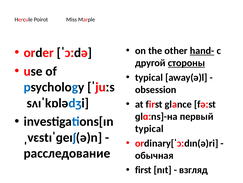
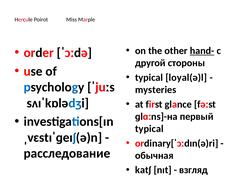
стороны underline: present -> none
away(ə)l: away(ə)l -> loyal(ə)l
obsession: obsession -> mysteries
first at (143, 169): first -> katʃ
